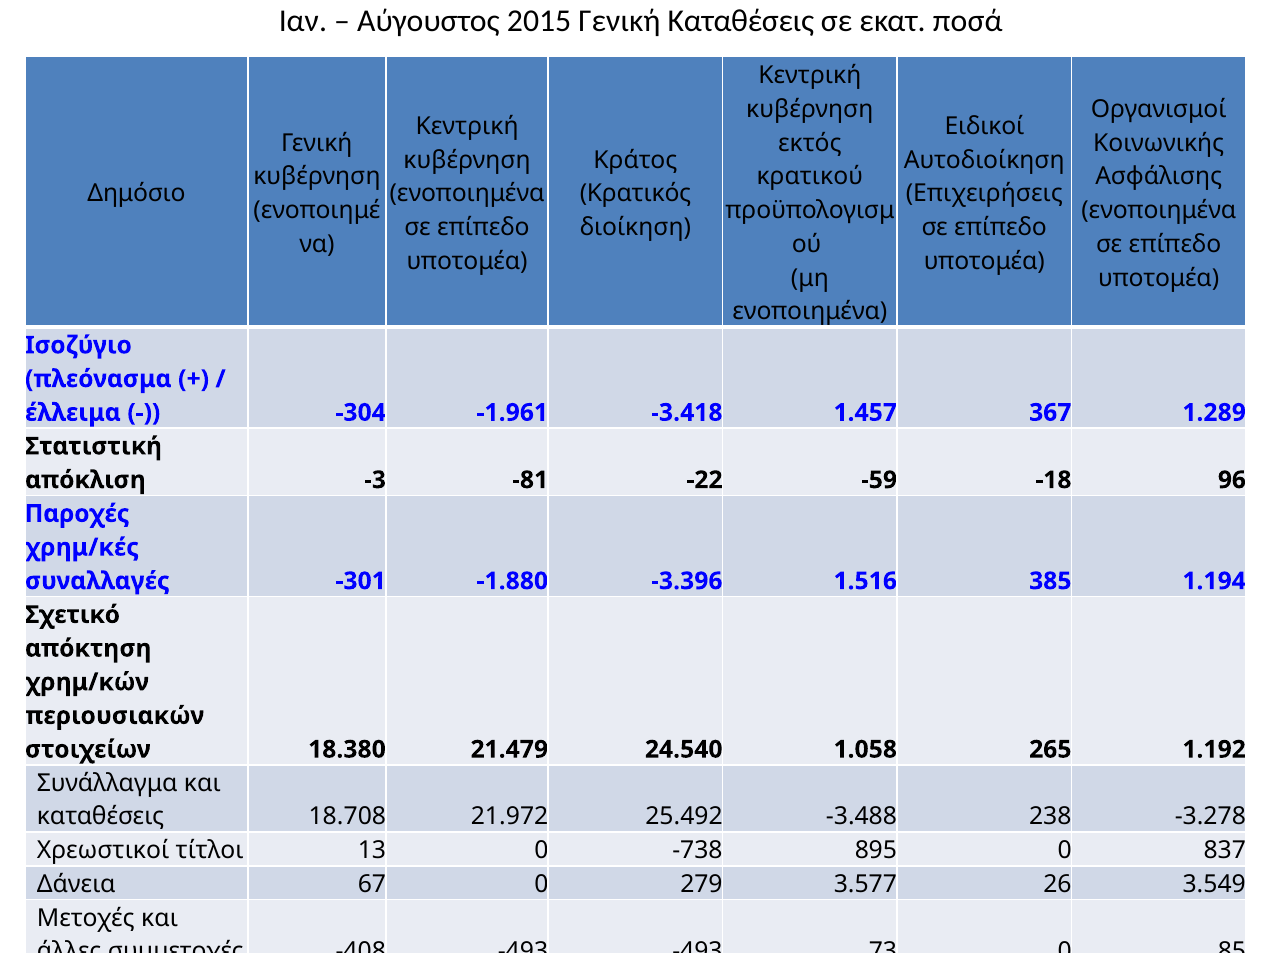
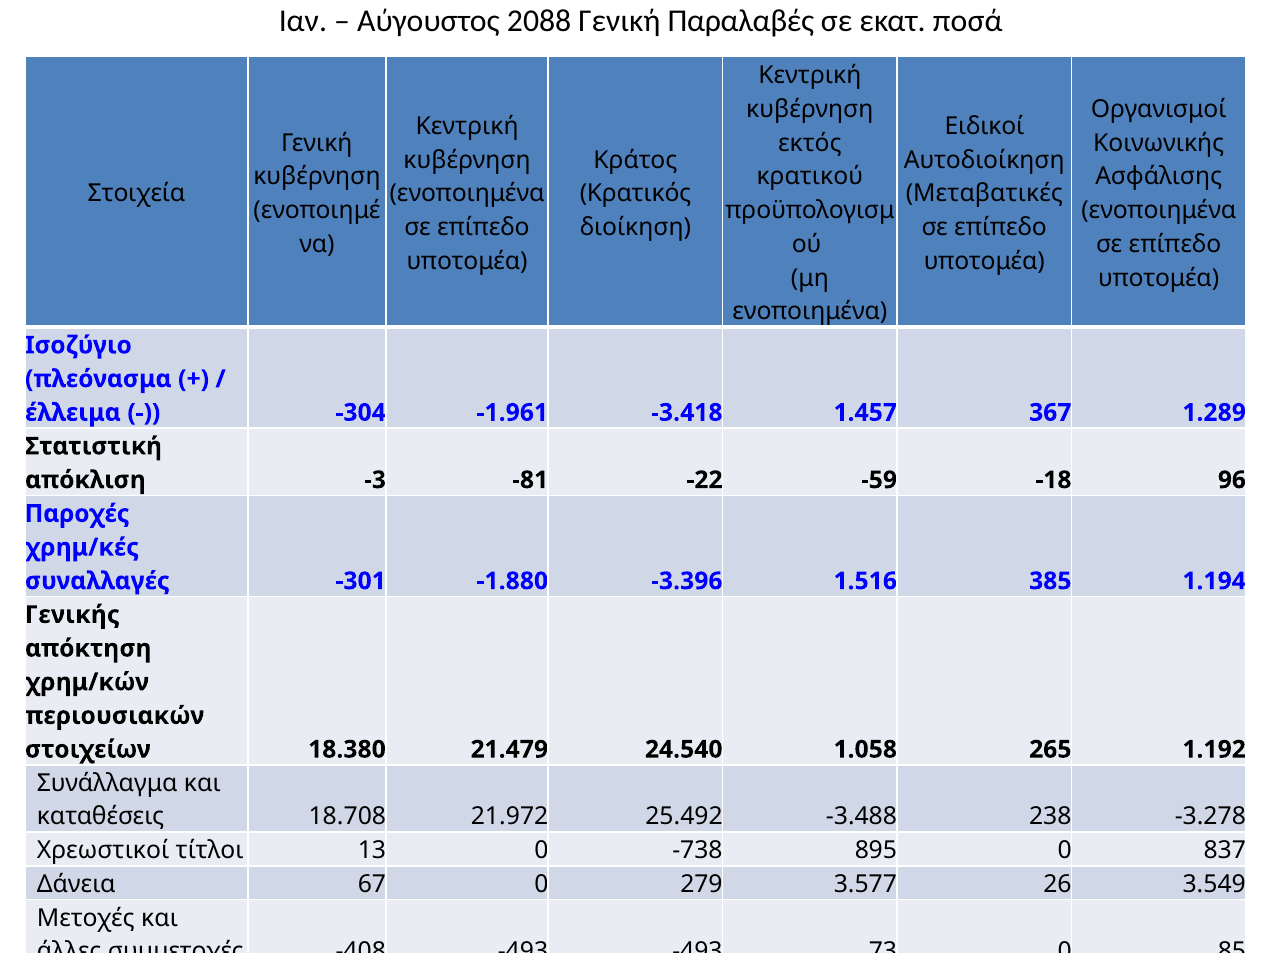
2015: 2015 -> 2088
Γενική Καταθέσεις: Καταθέσεις -> Παραλαβές
Δημόσιο: Δημόσιο -> Στοιχεία
Επιχειρήσεις: Επιχειρήσεις -> Μεταβατικές
Σχετικό: Σχετικό -> Γενικής
